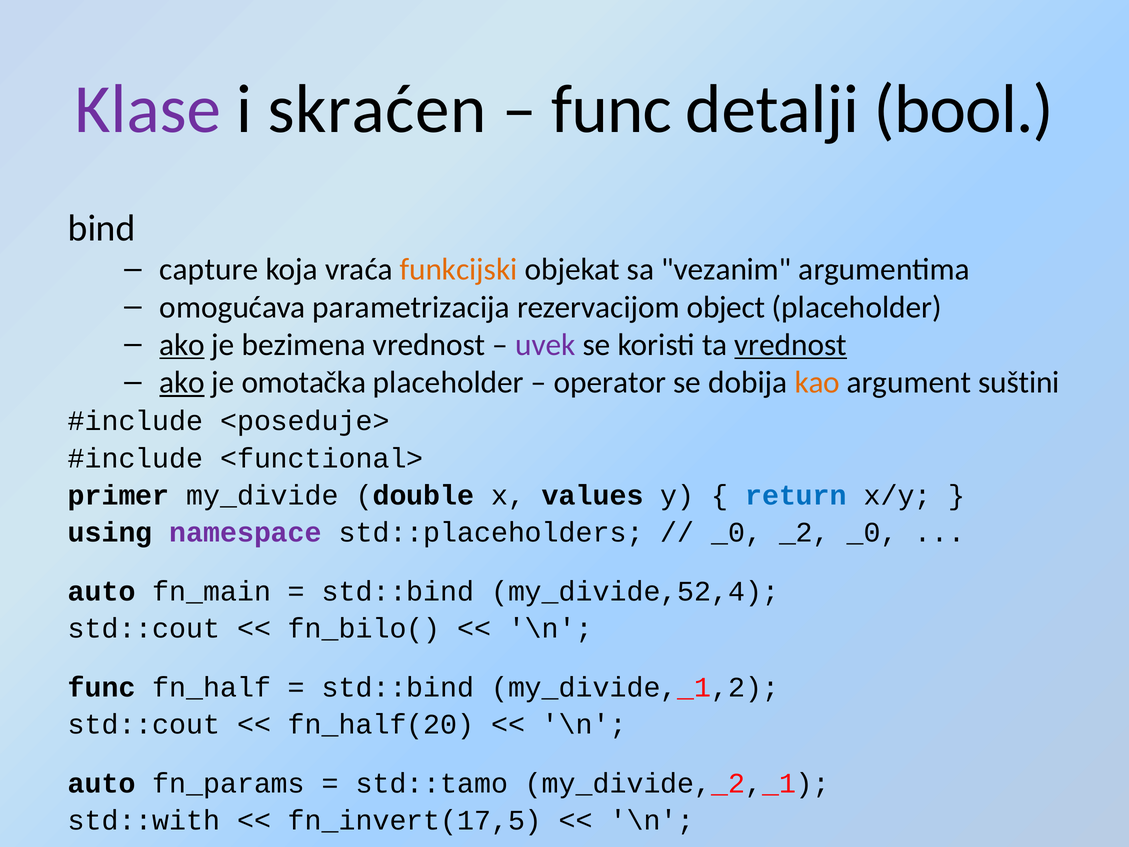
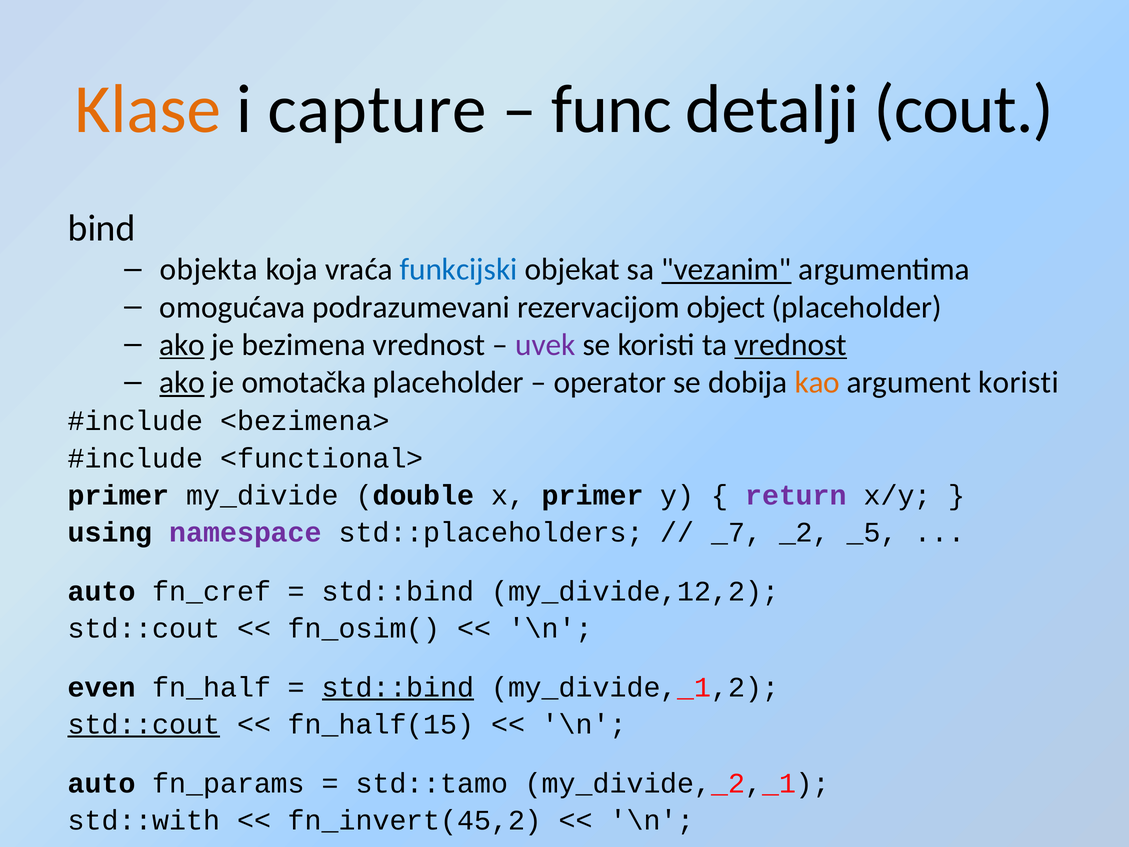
Klase colour: purple -> orange
skraćen: skraćen -> capture
bool: bool -> cout
capture: capture -> objekta
funkcijski colour: orange -> blue
vezanim underline: none -> present
parametrizacija: parametrizacija -> podrazumevani
argument suštini: suštini -> koristi
<poseduje>: <poseduje> -> <bezimena>
x values: values -> primer
return colour: blue -> purple
_0 at (737, 532): _0 -> _7
_2 _0: _0 -> _5
fn_main: fn_main -> fn_cref
my_divide,52,4: my_divide,52,4 -> my_divide,12,2
fn_bilo(: fn_bilo( -> fn_osim(
func at (102, 687): func -> even
std::bind at (398, 687) underline: none -> present
std::cout at (144, 724) underline: none -> present
fn_half(20: fn_half(20 -> fn_half(15
fn_invert(17,5: fn_invert(17,5 -> fn_invert(45,2
